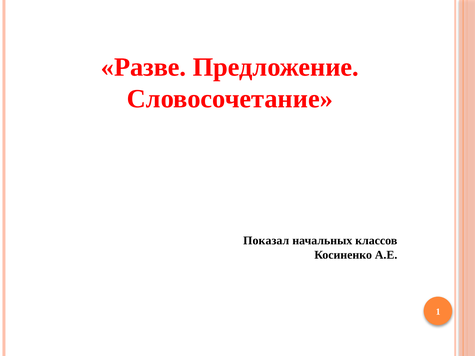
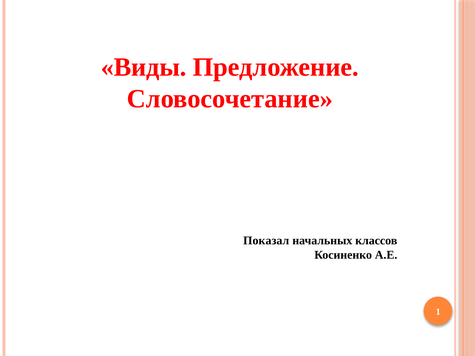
Разве: Разве -> Виды
